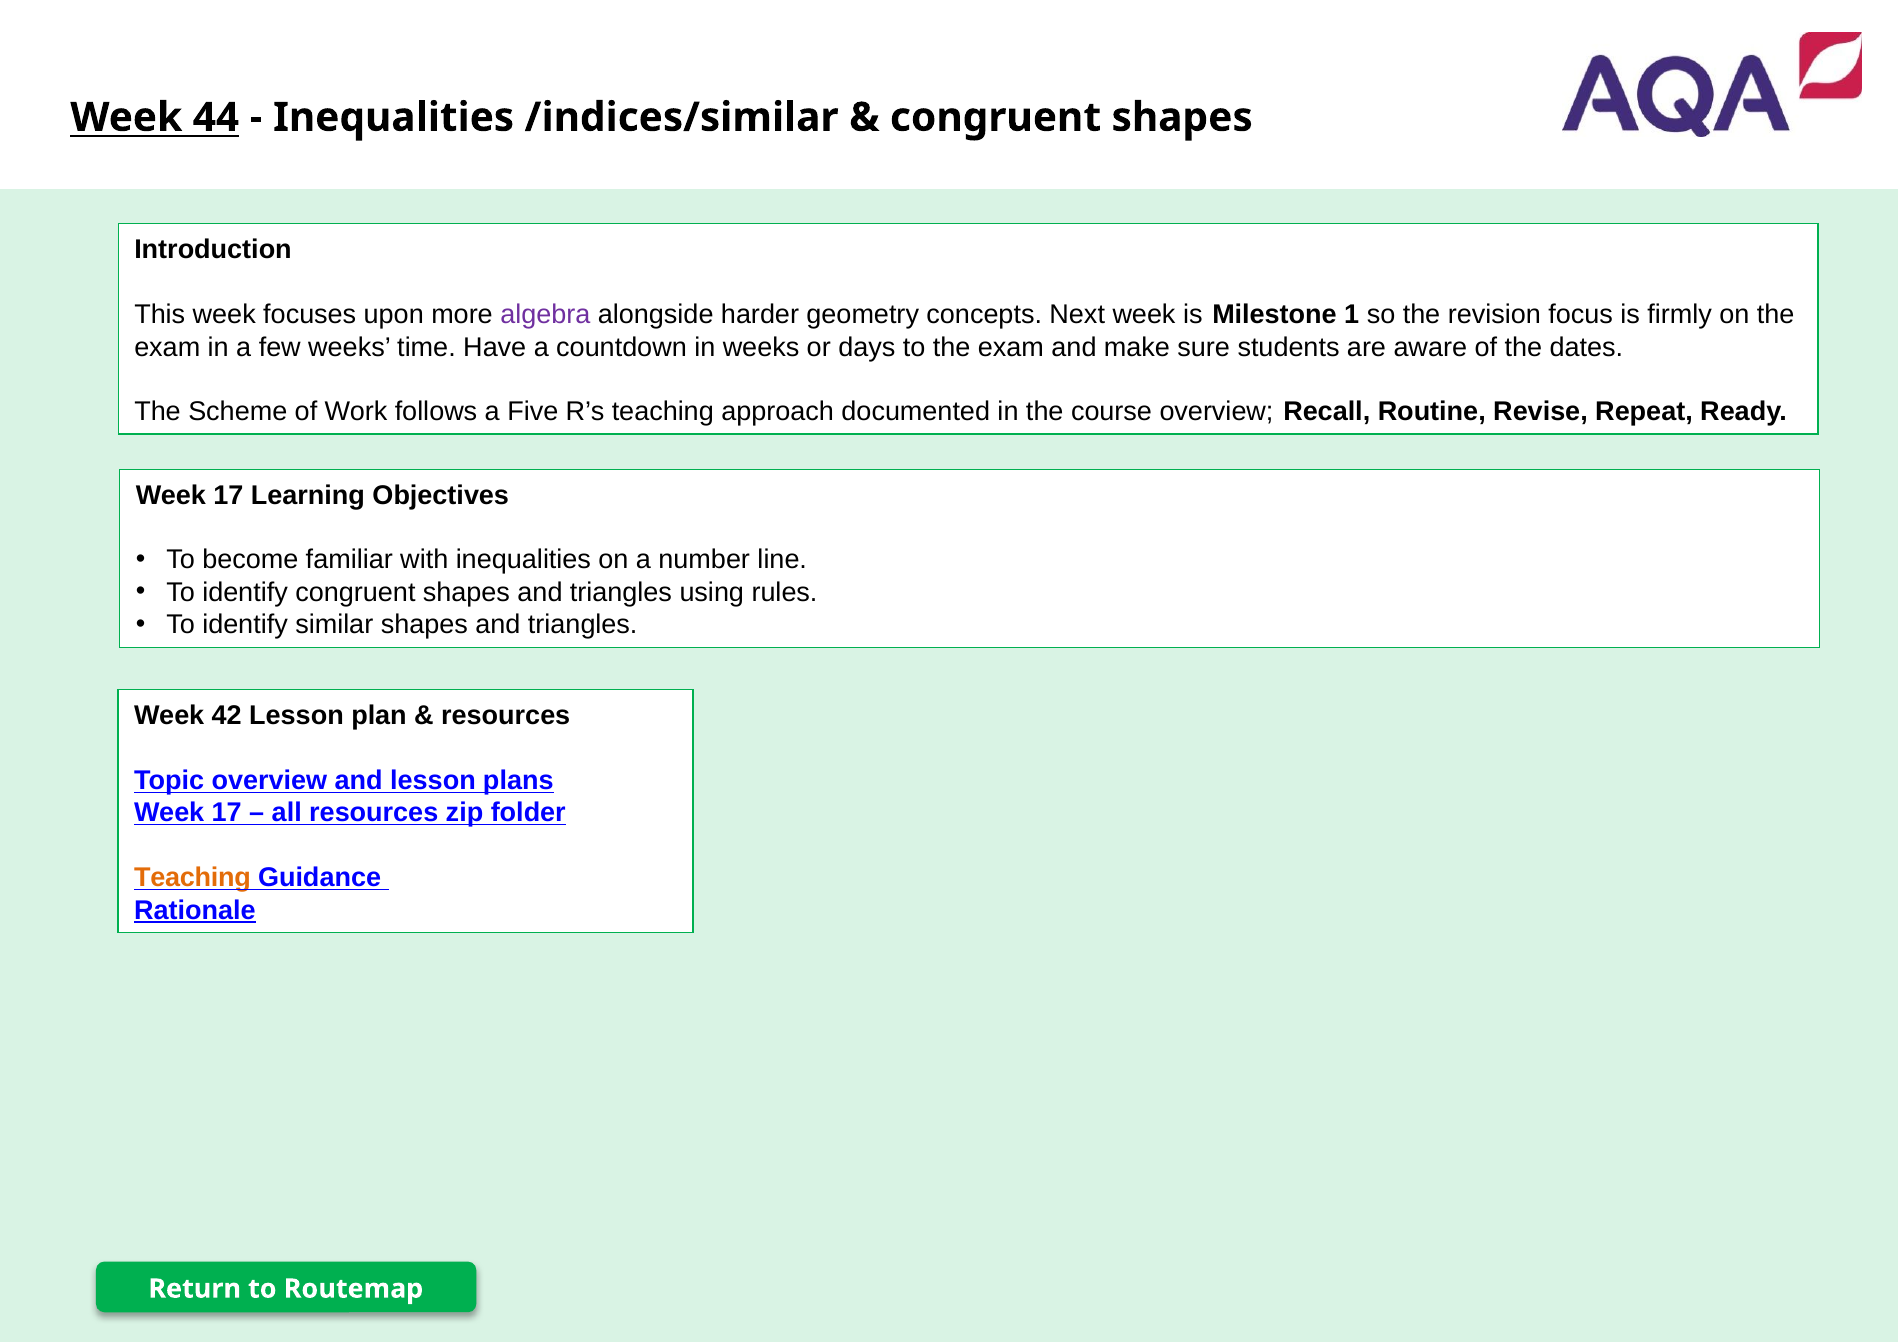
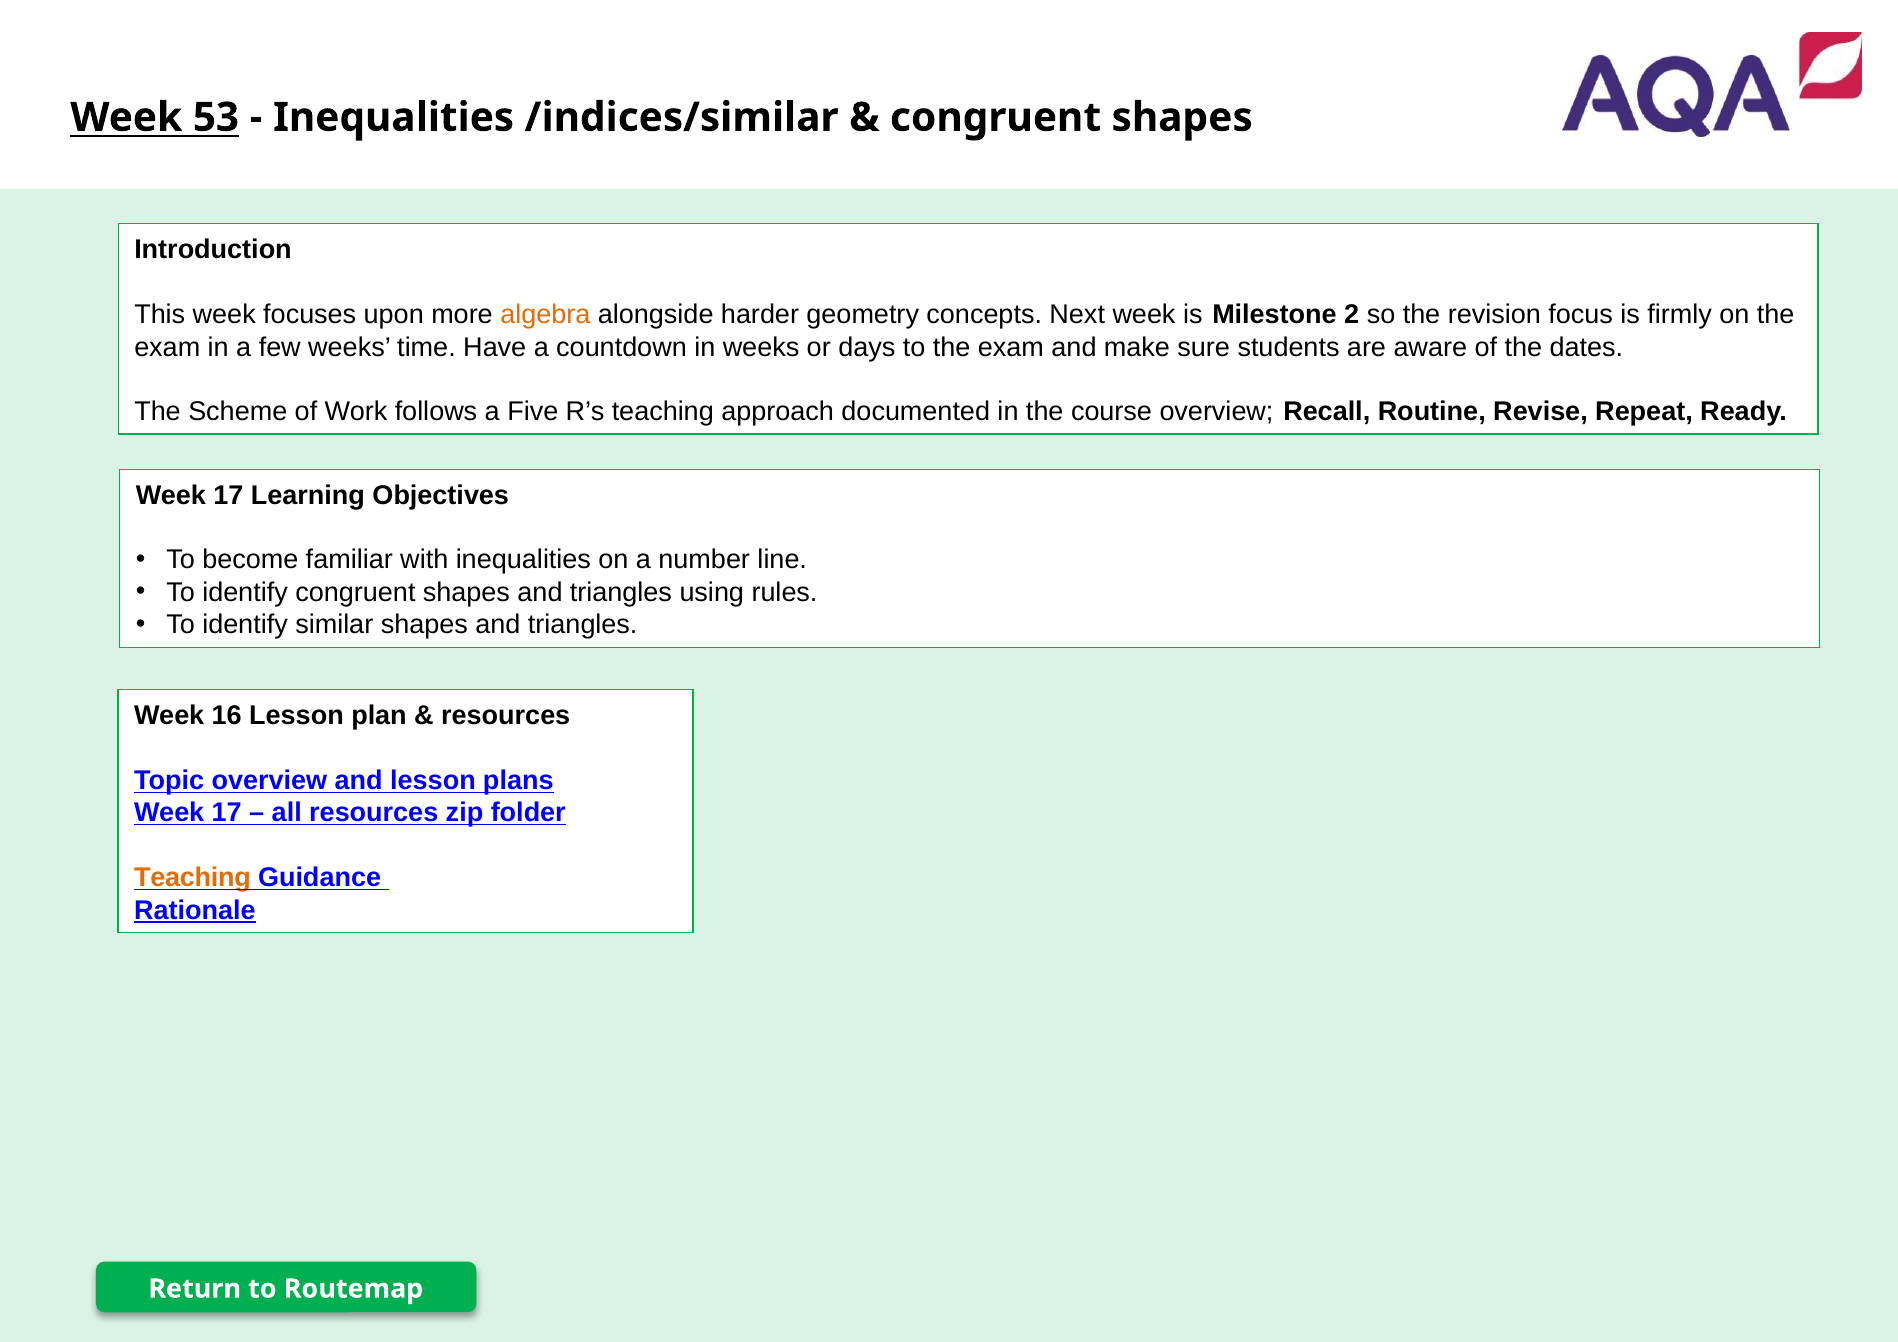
44: 44 -> 53
algebra colour: purple -> orange
1: 1 -> 2
42: 42 -> 16
